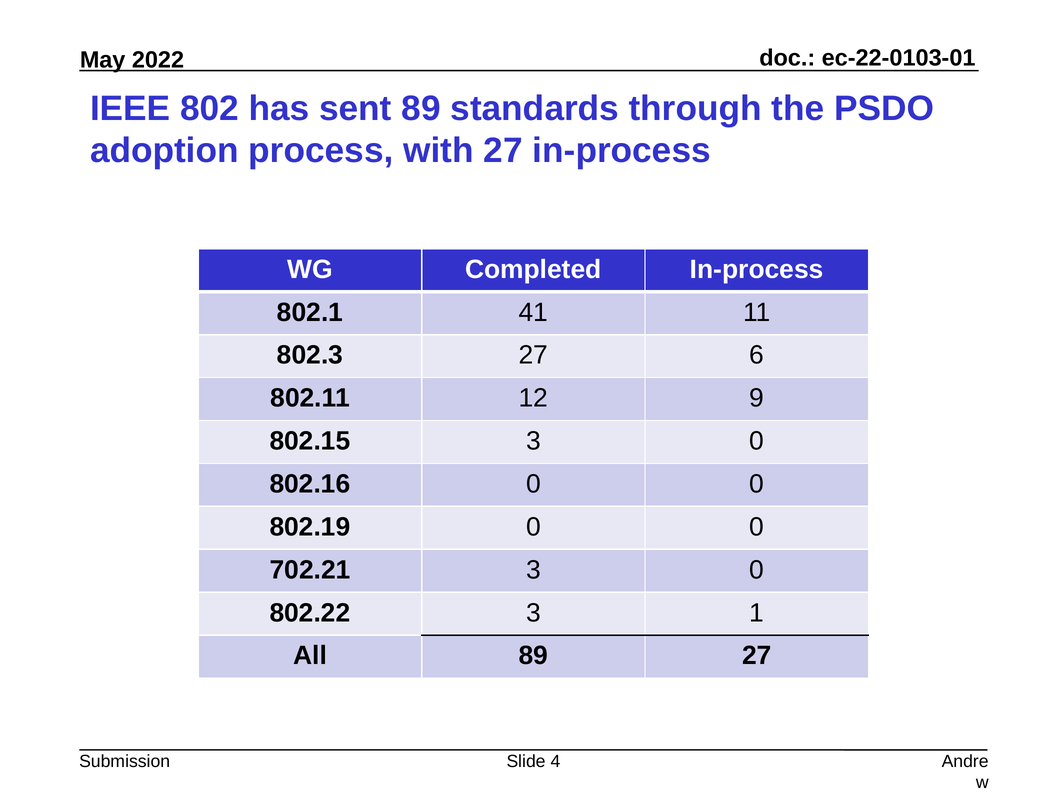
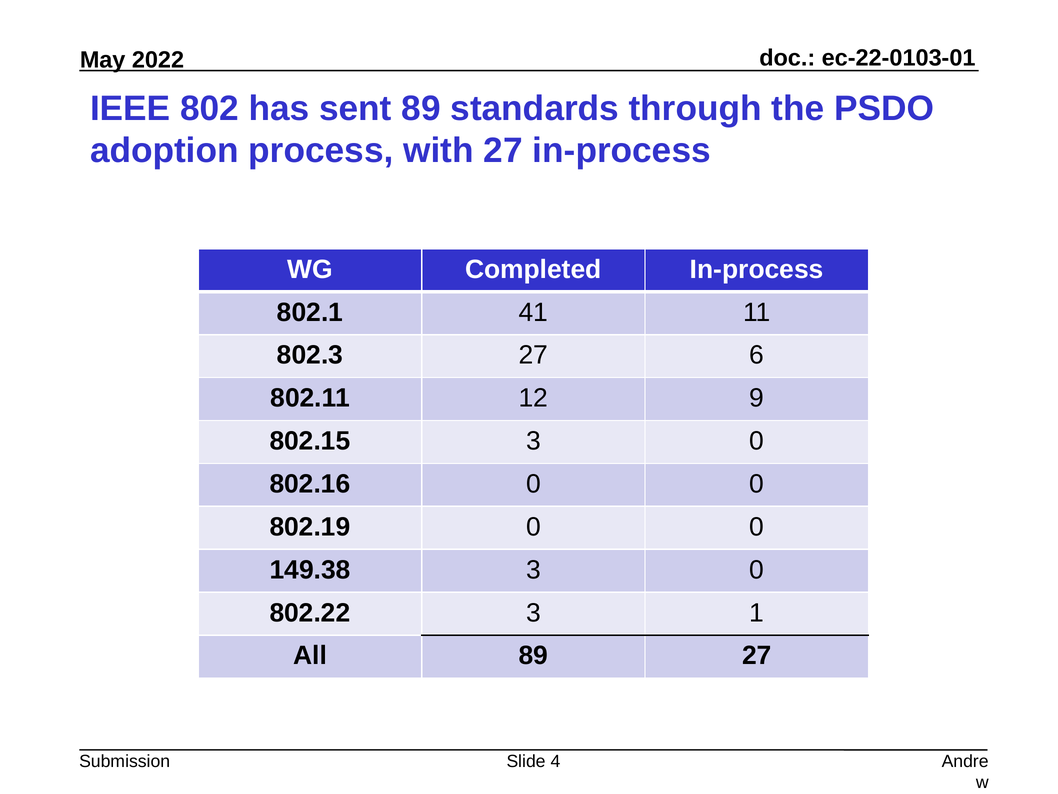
702.21: 702.21 -> 149.38
